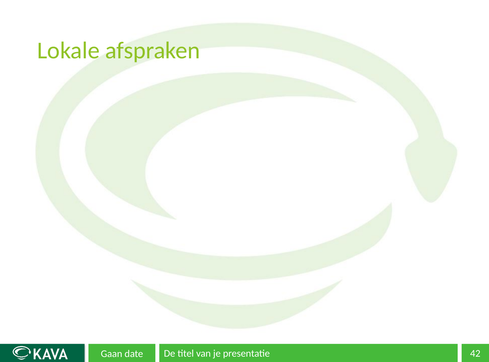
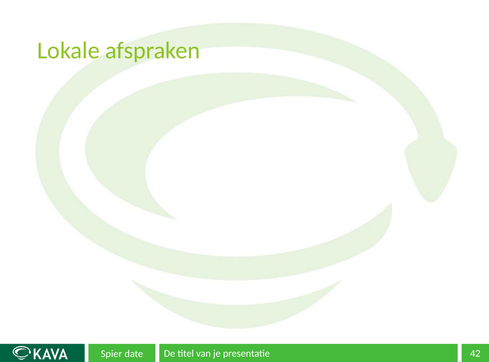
Gaan: Gaan -> Spier
